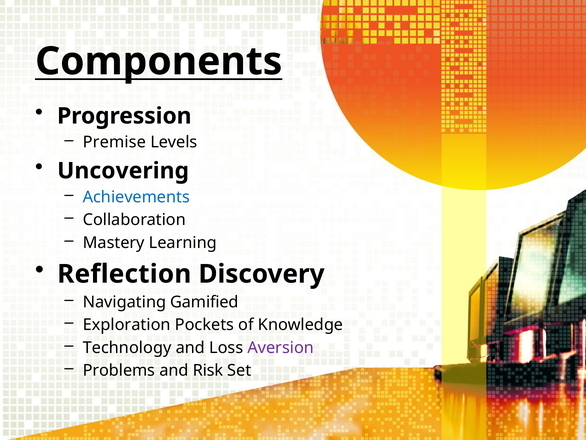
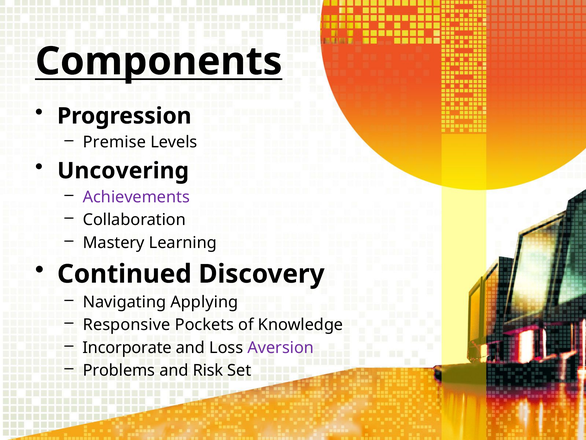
Achievements colour: blue -> purple
Reflection: Reflection -> Continued
Gamified: Gamified -> Applying
Exploration: Exploration -> Responsive
Technology: Technology -> Incorporate
